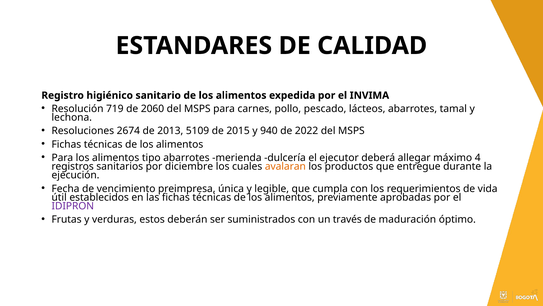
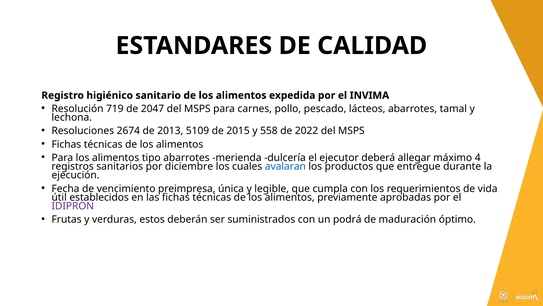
2060: 2060 -> 2047
940: 940 -> 558
avalaran colour: orange -> blue
través: través -> podrá
